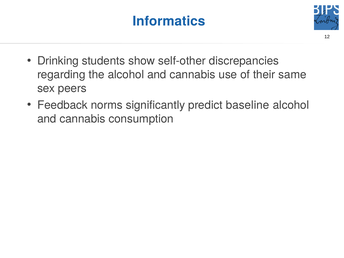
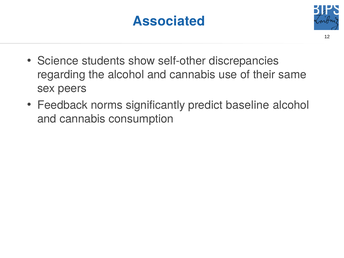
Informatics: Informatics -> Associated
Drinking: Drinking -> Science
